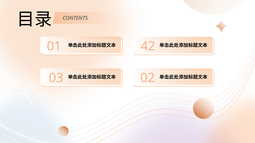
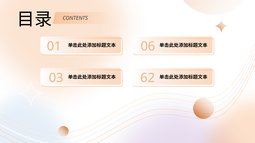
42: 42 -> 06
02: 02 -> 62
